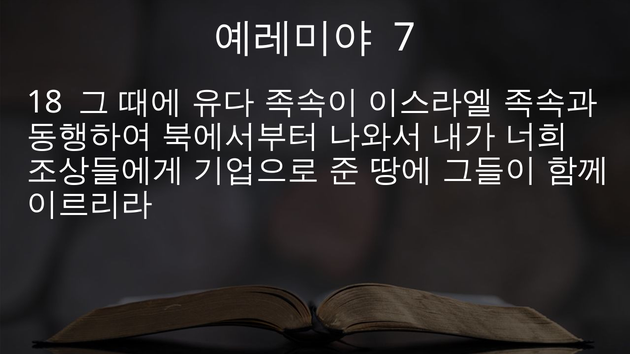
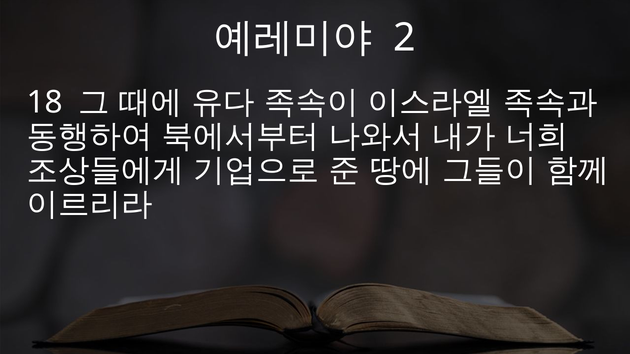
7: 7 -> 2
